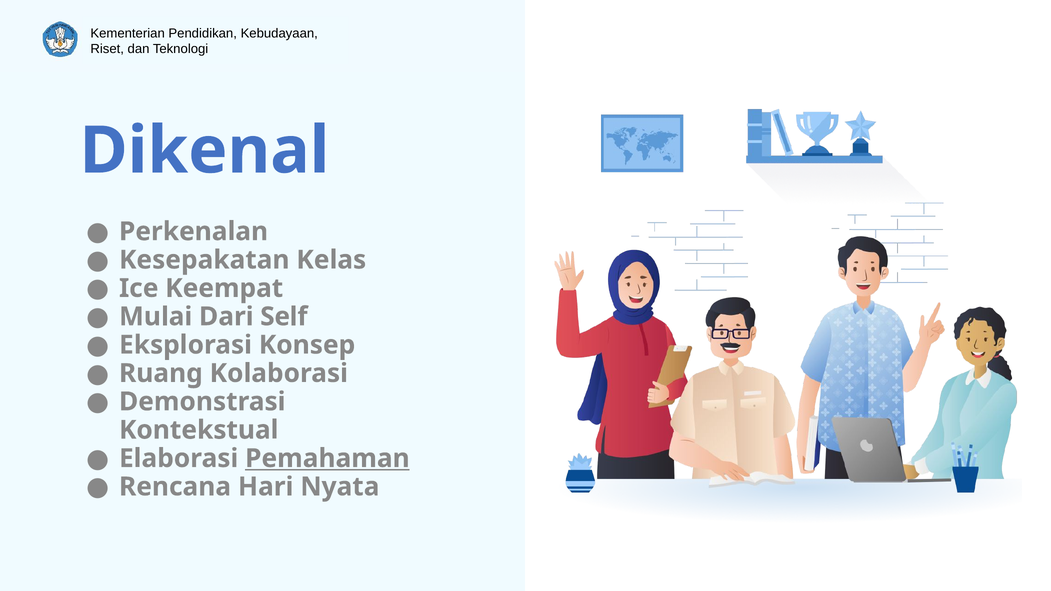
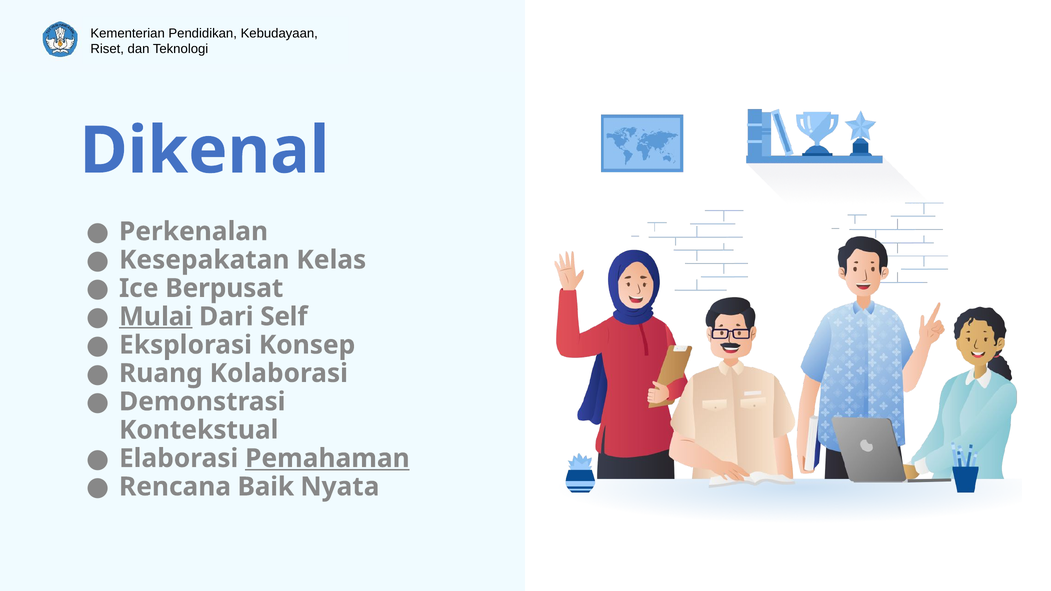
Keempat: Keempat -> Berpusat
Mulai underline: none -> present
Hari: Hari -> Baik
